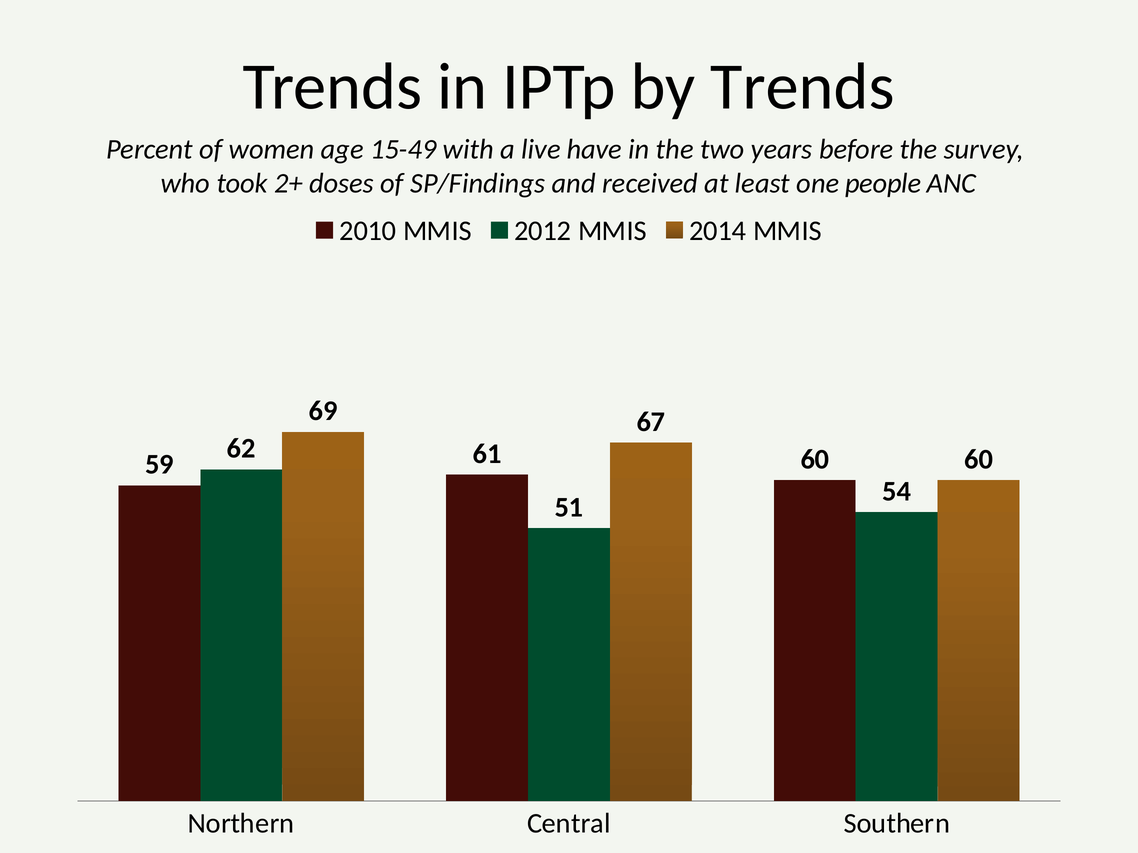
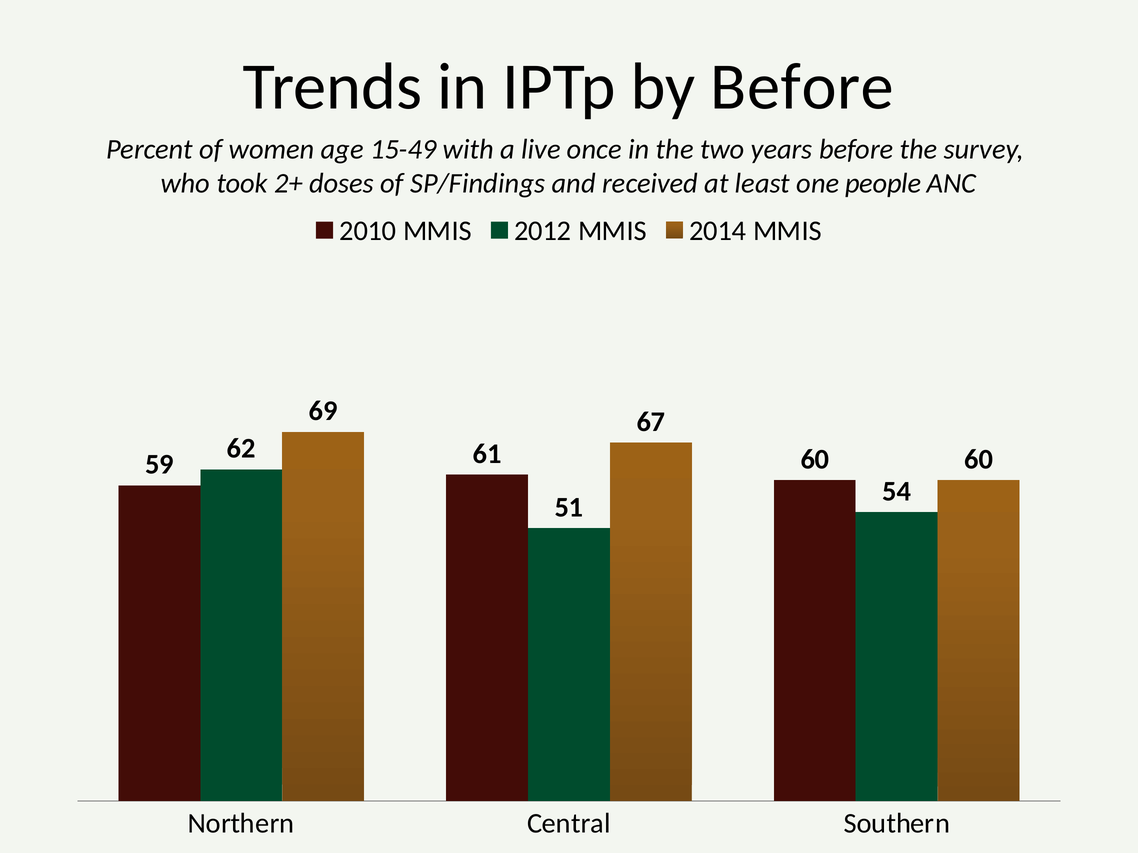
by Trends: Trends -> Before
have: have -> once
